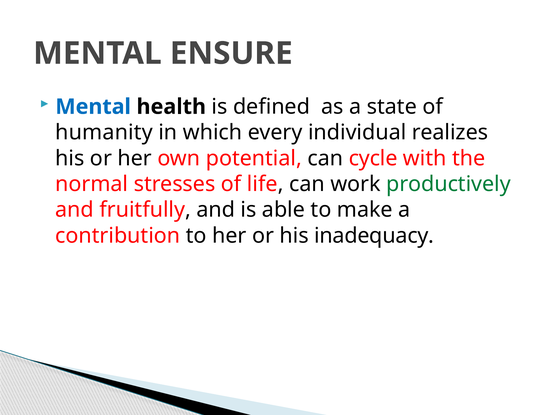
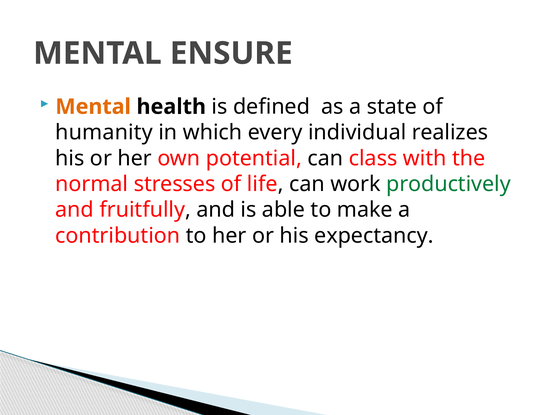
Mental at (93, 107) colour: blue -> orange
cycle: cycle -> class
inadequacy: inadequacy -> expectancy
